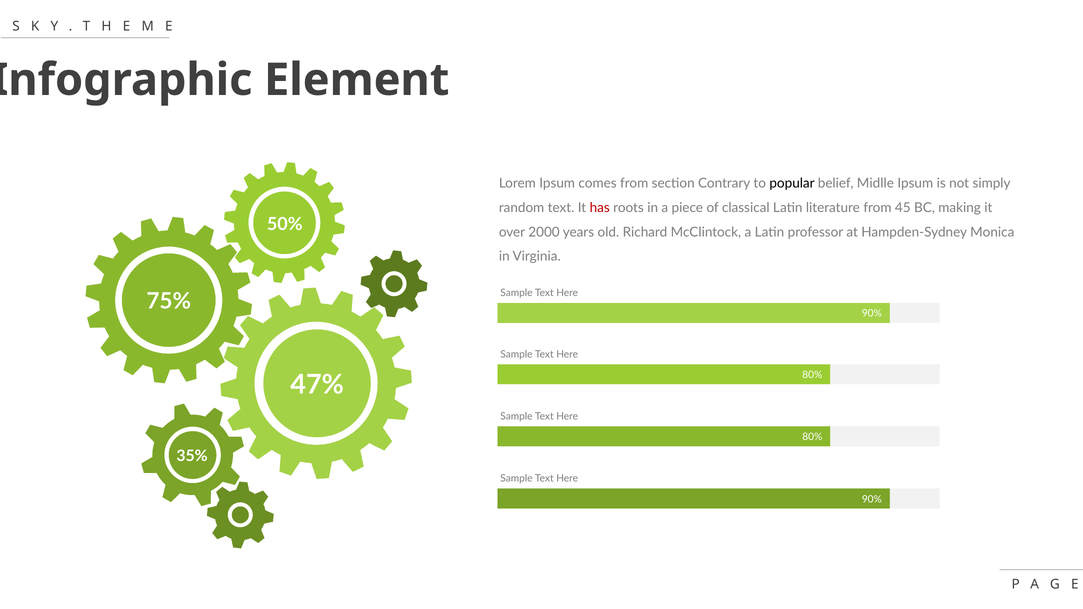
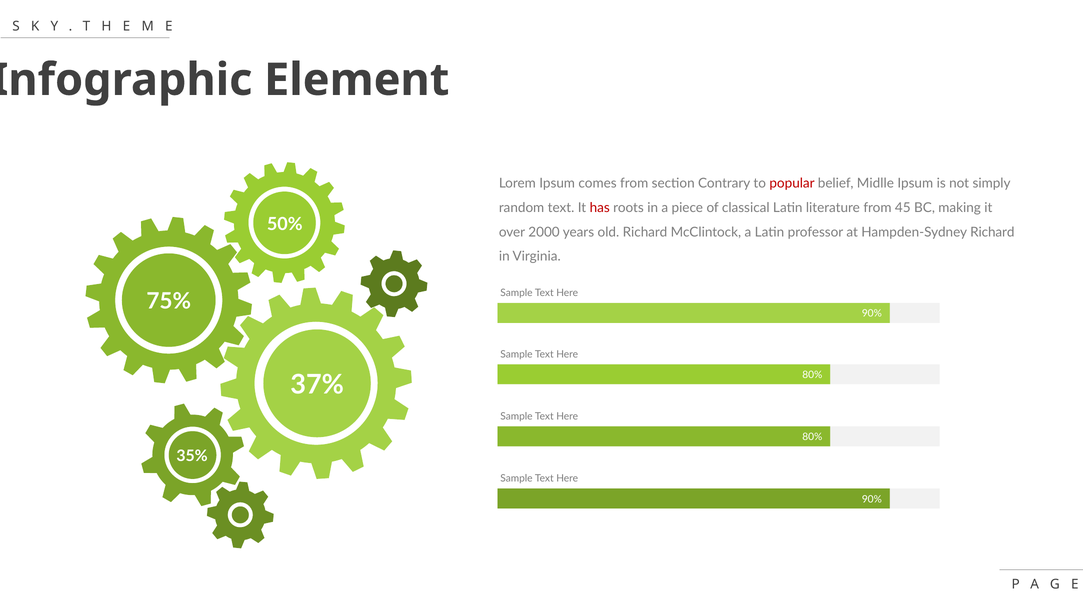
popular colour: black -> red
Hampden-Sydney Monica: Monica -> Richard
47%: 47% -> 37%
